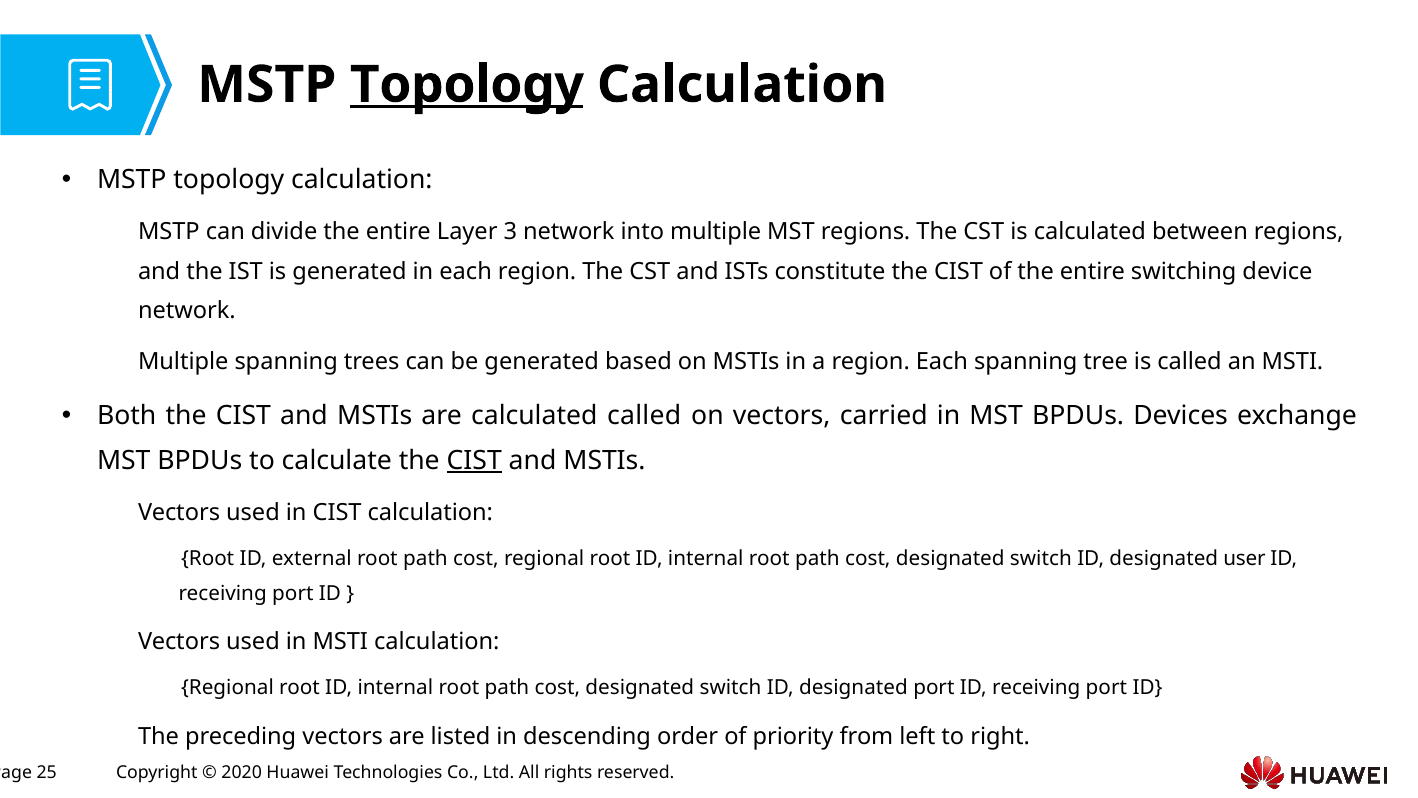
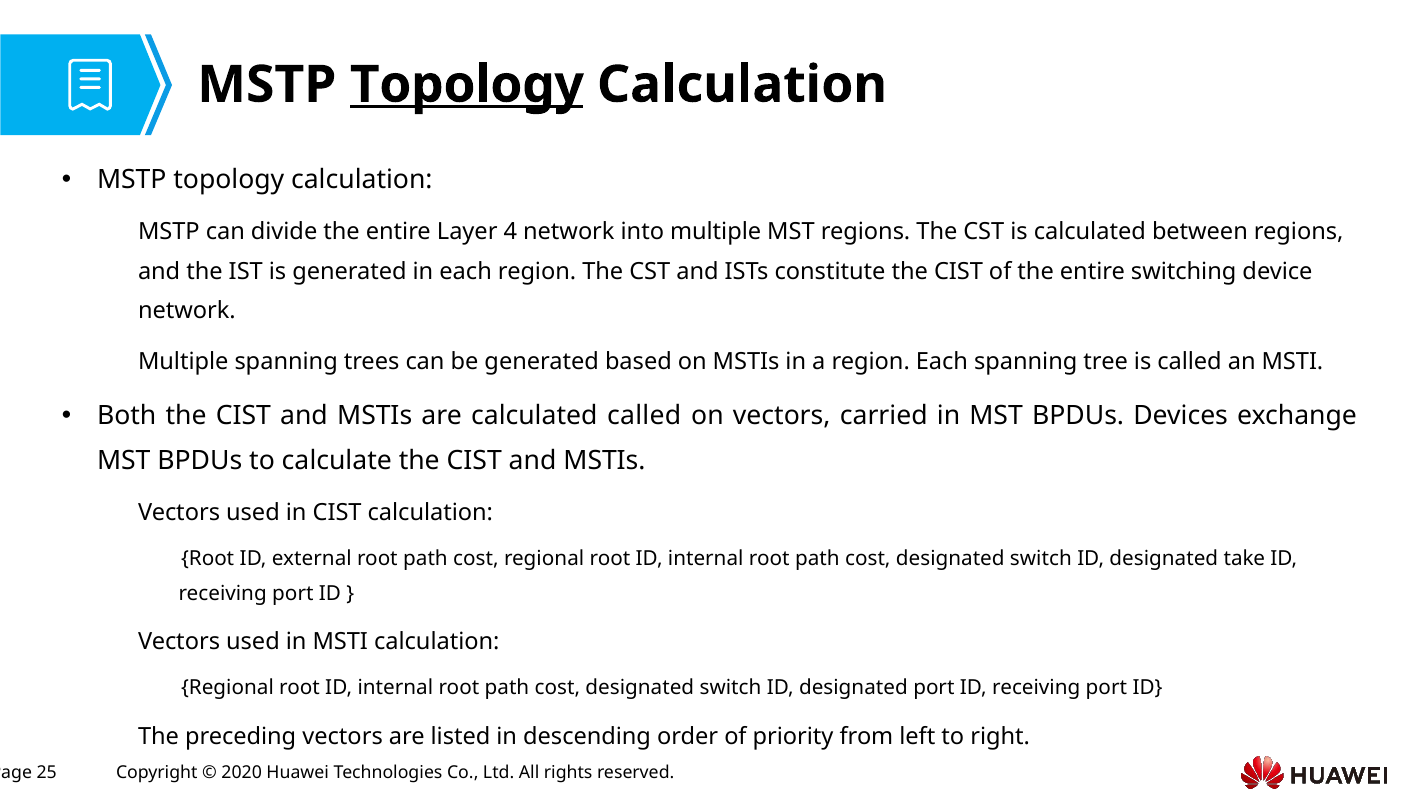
3: 3 -> 4
CIST at (474, 461) underline: present -> none
user: user -> take
